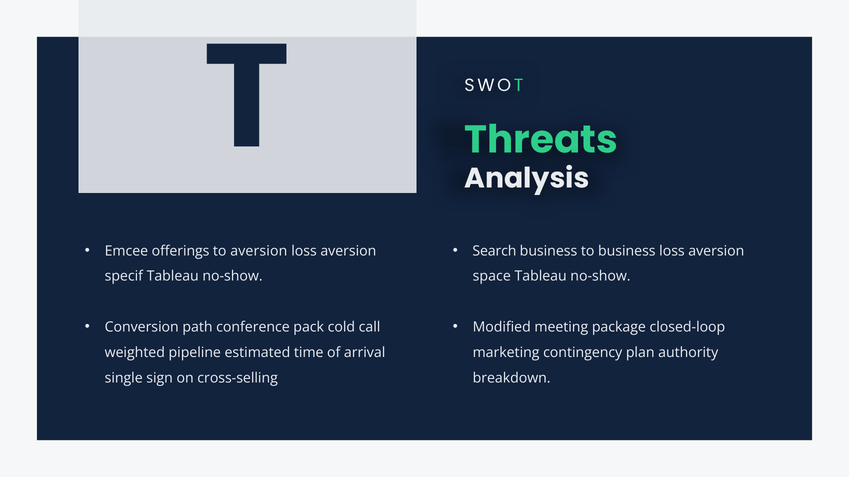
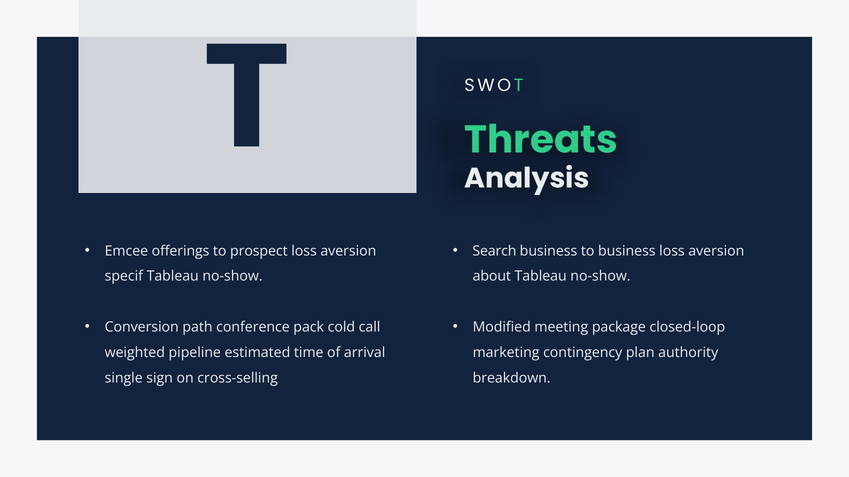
to aversion: aversion -> prospect
space: space -> about
